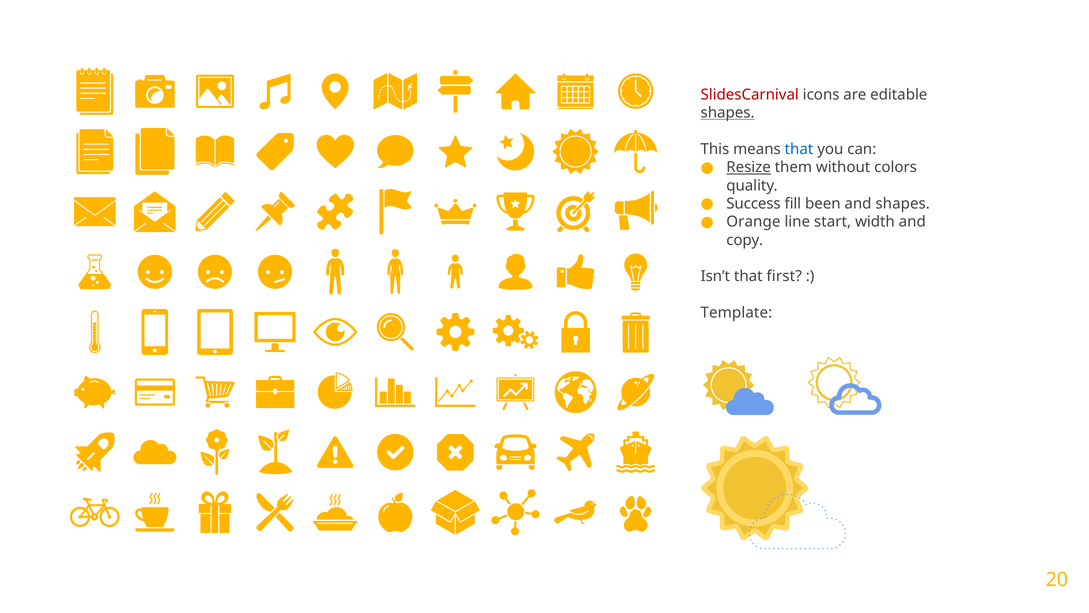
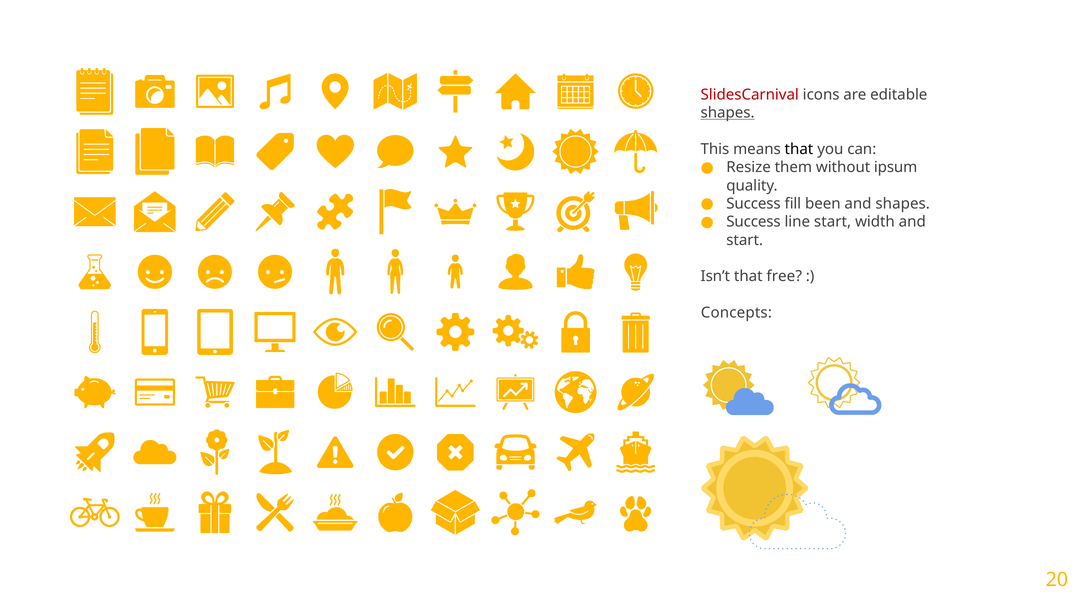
that at (799, 149) colour: blue -> black
Resize underline: present -> none
colors: colors -> ipsum
Orange at (753, 222): Orange -> Success
copy at (745, 240): copy -> start
first: first -> free
Template: Template -> Concepts
